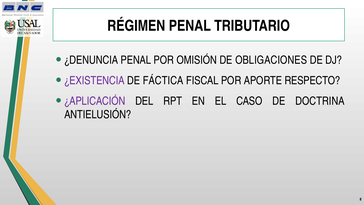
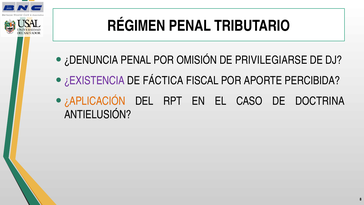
OBLIGACIONES: OBLIGACIONES -> PRIVILEGIARSE
RESPECTO: RESPECTO -> PERCIBIDA
¿APLICACIÓN colour: purple -> orange
